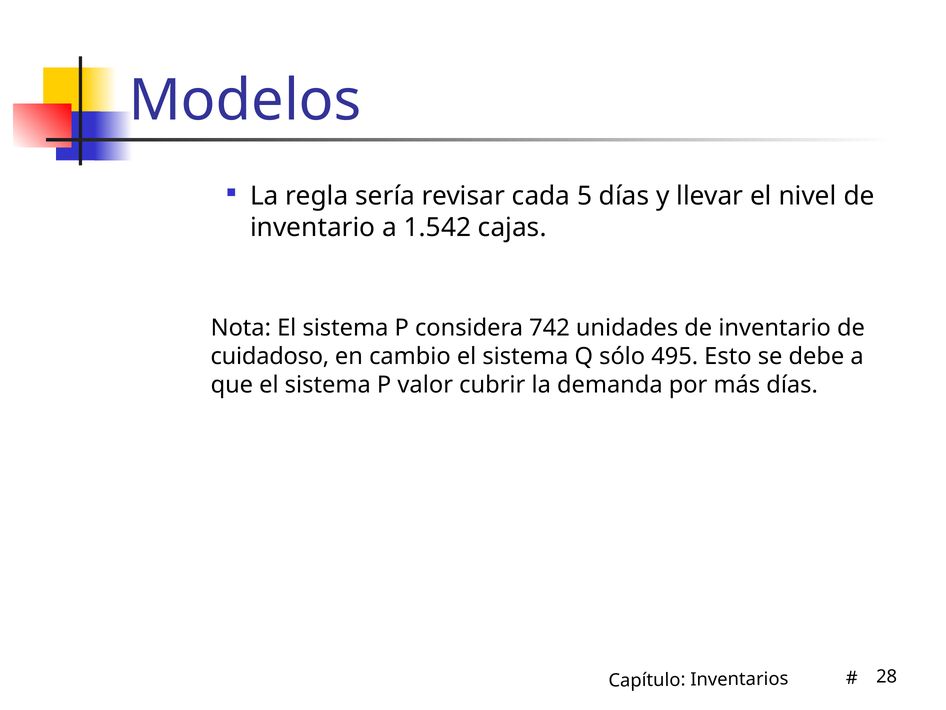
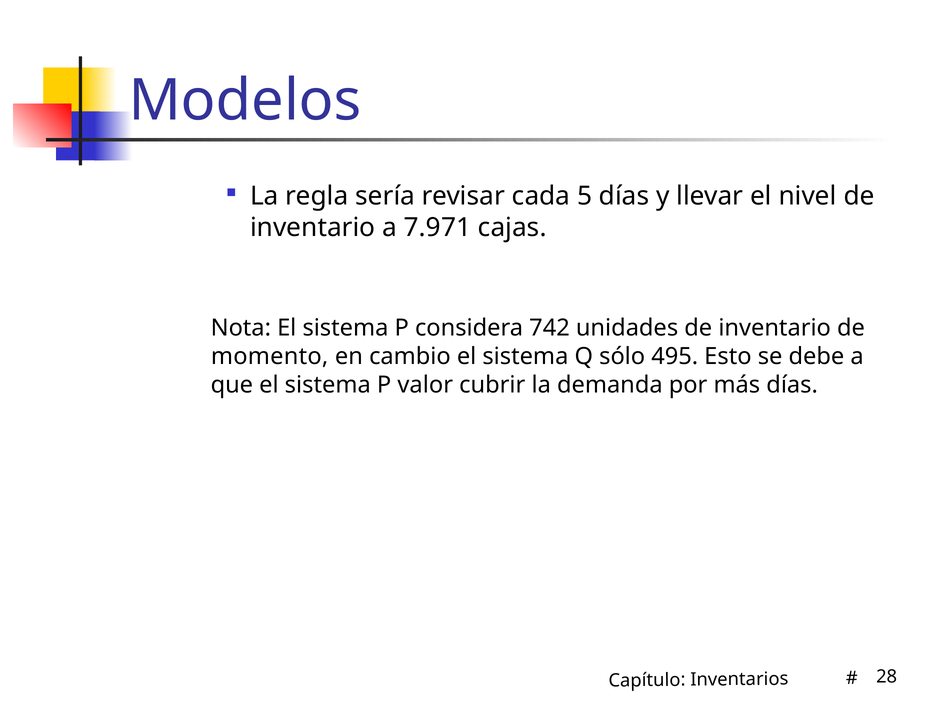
1.542: 1.542 -> 7.971
cuidadoso: cuidadoso -> momento
